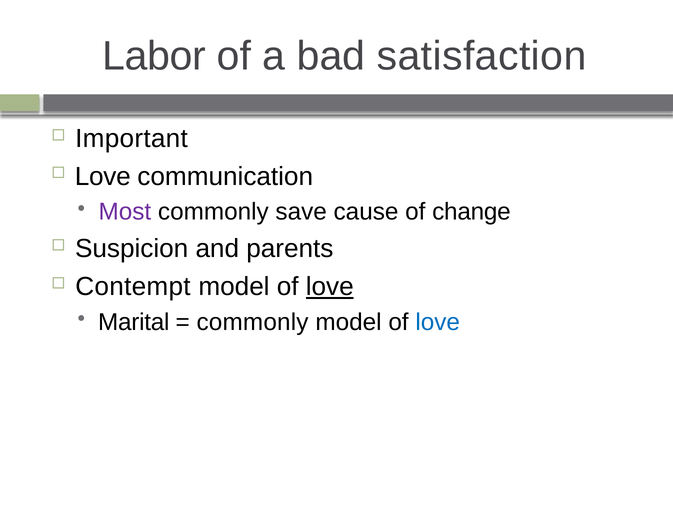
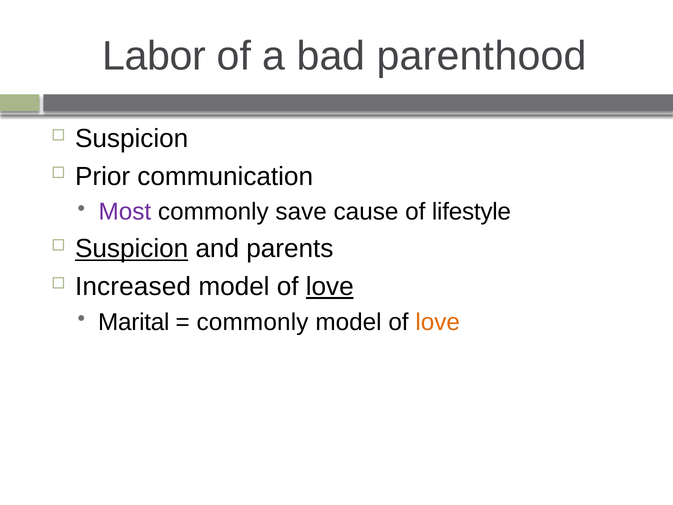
satisfaction: satisfaction -> parenthood
Important at (132, 139): Important -> Suspicion
Love at (103, 176): Love -> Prior
change: change -> lifestyle
Suspicion at (132, 249) underline: none -> present
Contempt: Contempt -> Increased
love at (438, 322) colour: blue -> orange
